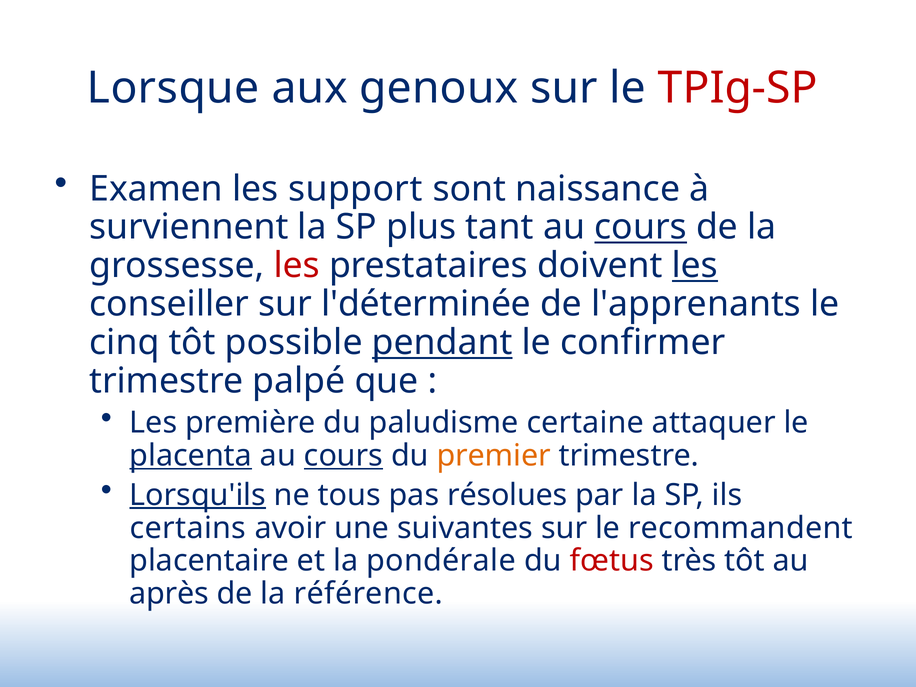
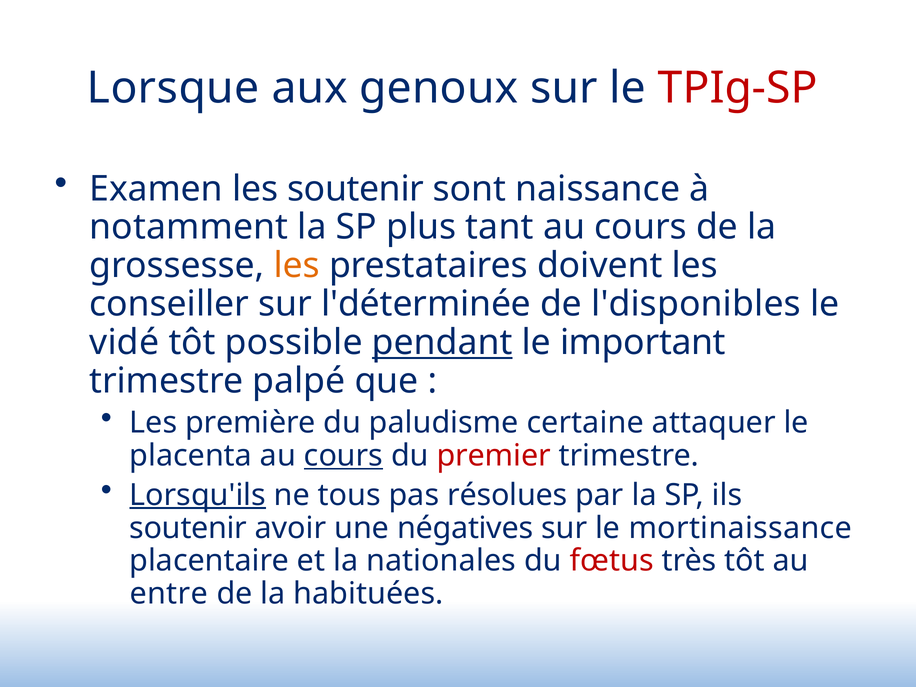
les support: support -> soutenir
surviennent: surviennent -> notamment
cours at (641, 227) underline: present -> none
les at (297, 266) colour: red -> orange
les at (695, 266) underline: present -> none
l'apprenants: l'apprenants -> l'disponibles
cinq: cinq -> vidé
confirmer: confirmer -> important
placenta underline: present -> none
premier colour: orange -> red
certains at (188, 528): certains -> soutenir
suivantes: suivantes -> négatives
recommandent: recommandent -> mortinaissance
pondérale: pondérale -> nationales
après: après -> entre
référence: référence -> habituées
